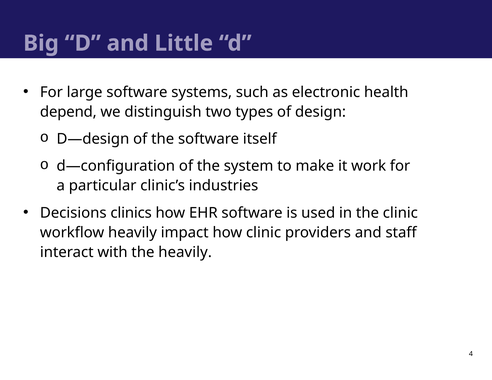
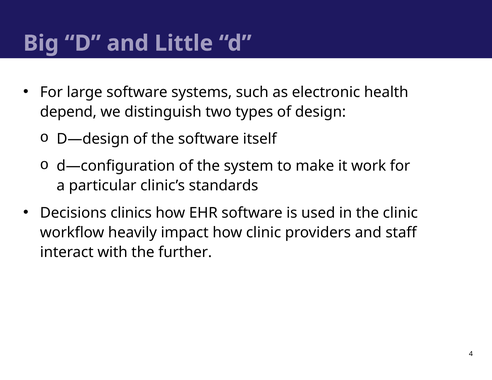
industries: industries -> standards
the heavily: heavily -> further
